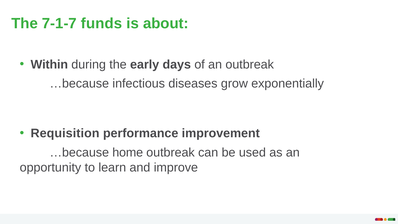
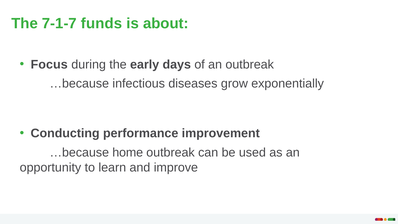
Within: Within -> Focus
Requisition: Requisition -> Conducting
